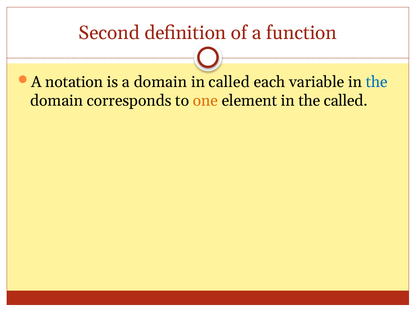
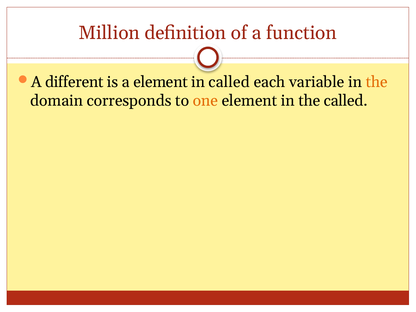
Second: Second -> Million
notation: notation -> different
a domain: domain -> element
the at (377, 82) colour: blue -> orange
